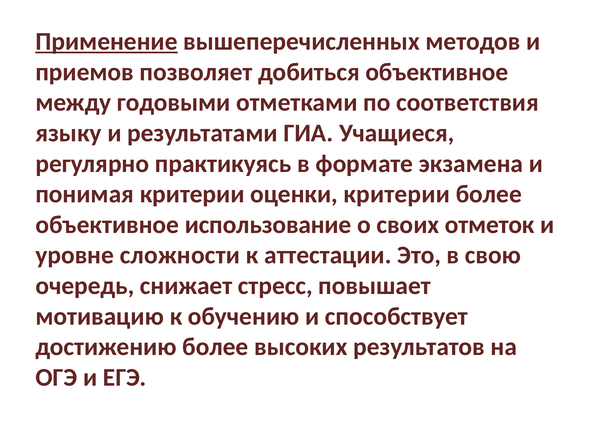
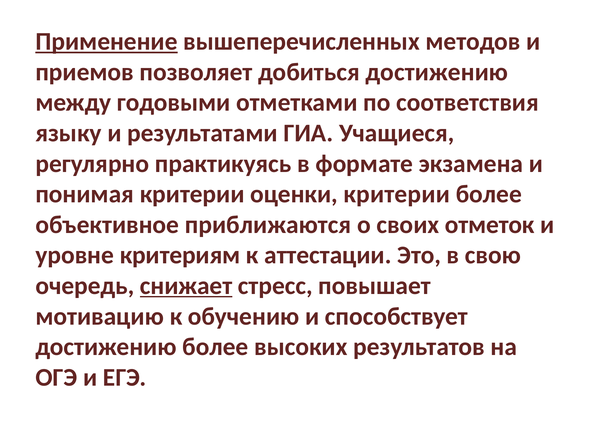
добиться объективное: объективное -> достижению
использование: использование -> приближаются
сложности: сложности -> критериям
снижает underline: none -> present
